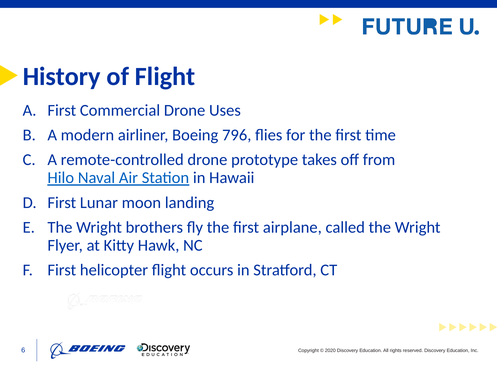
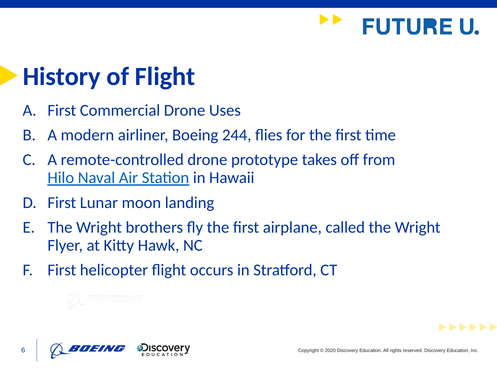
796: 796 -> 244
